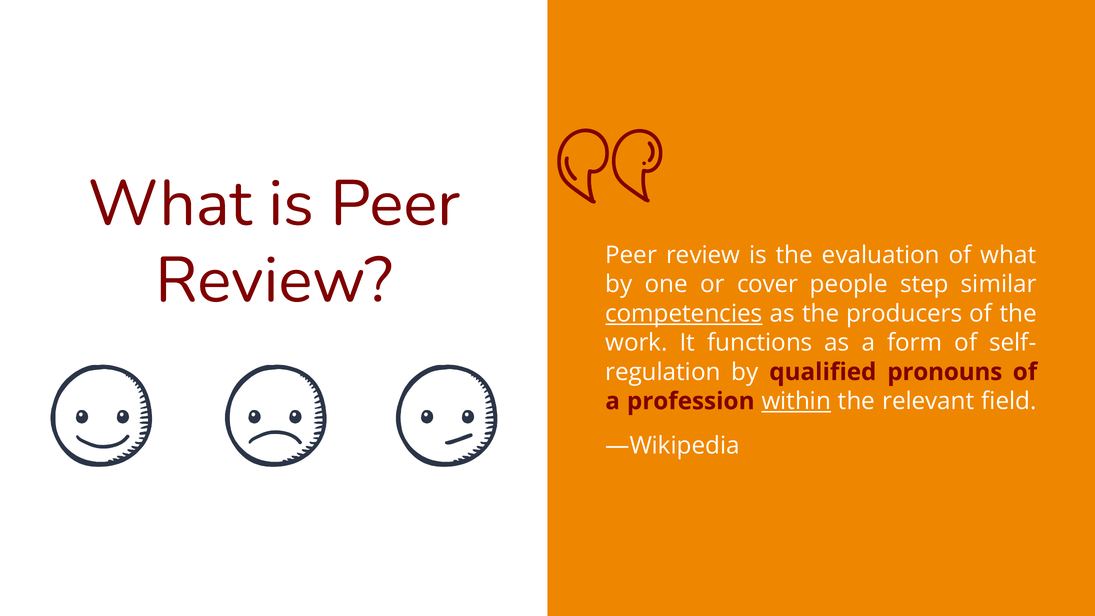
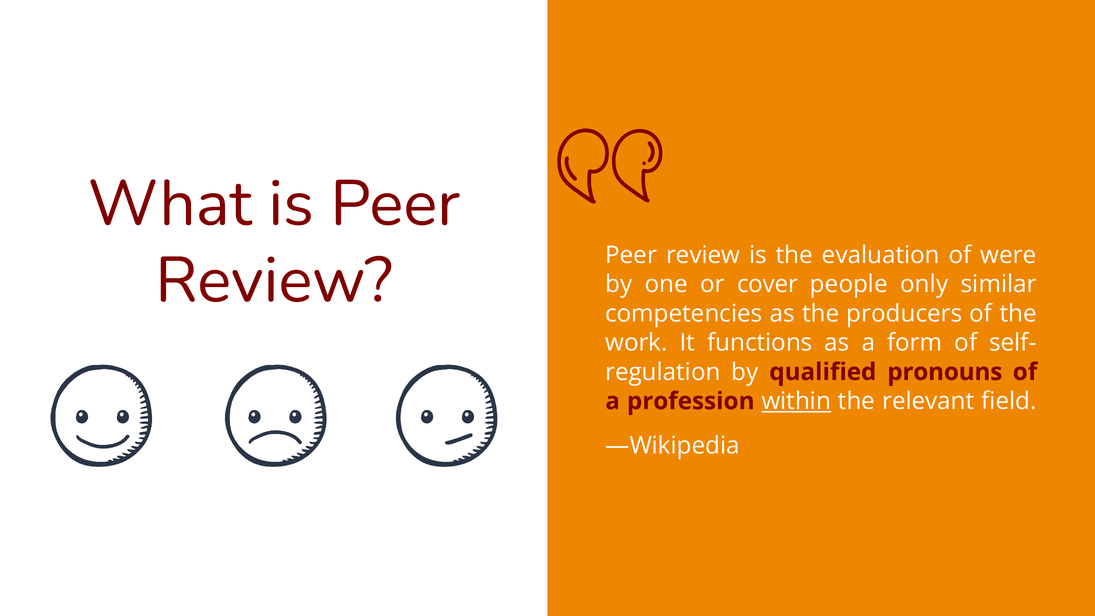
of what: what -> were
step: step -> only
competencies underline: present -> none
